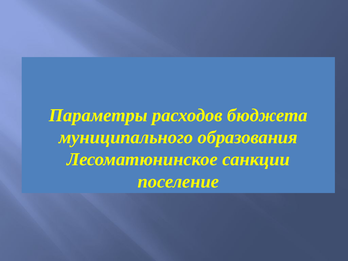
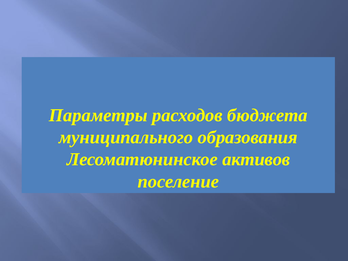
санкции: санкции -> активов
